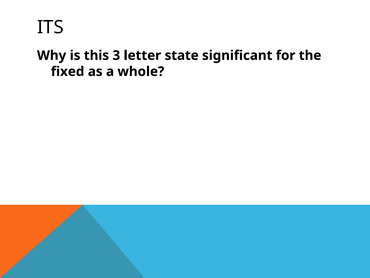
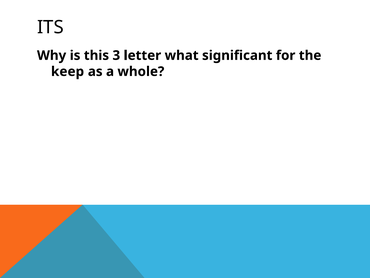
state: state -> what
fixed: fixed -> keep
